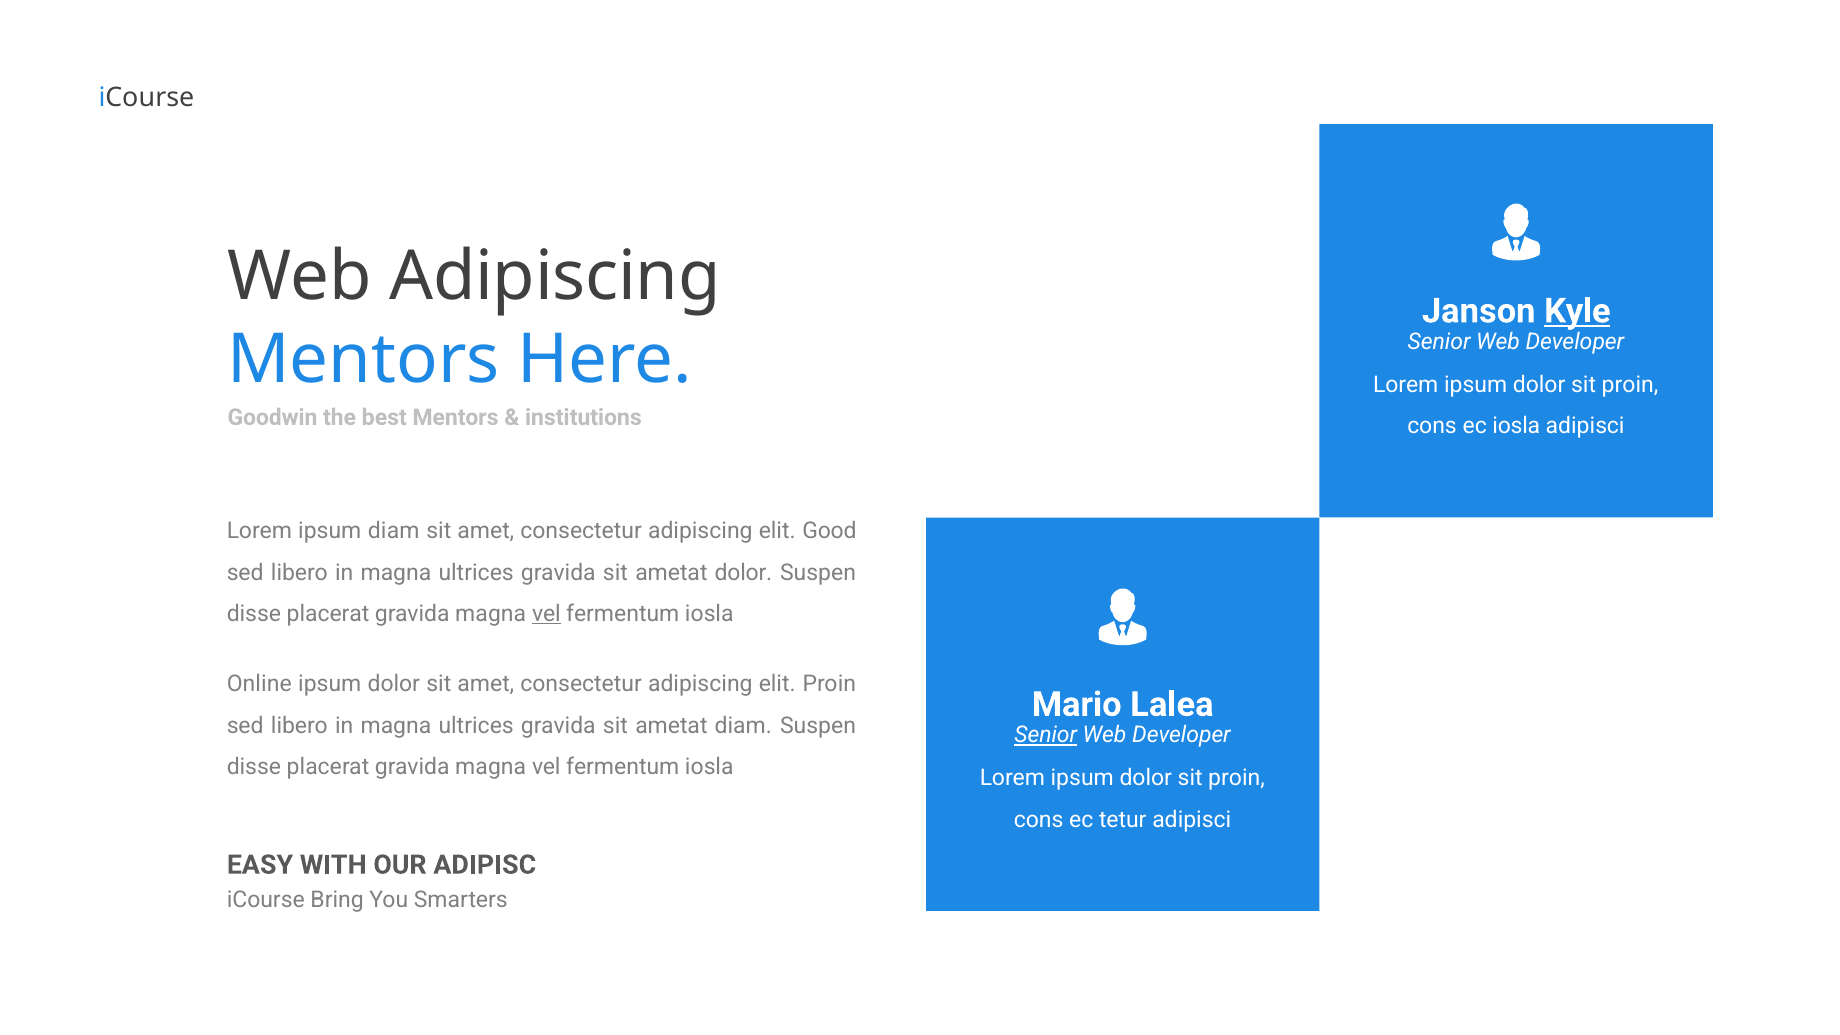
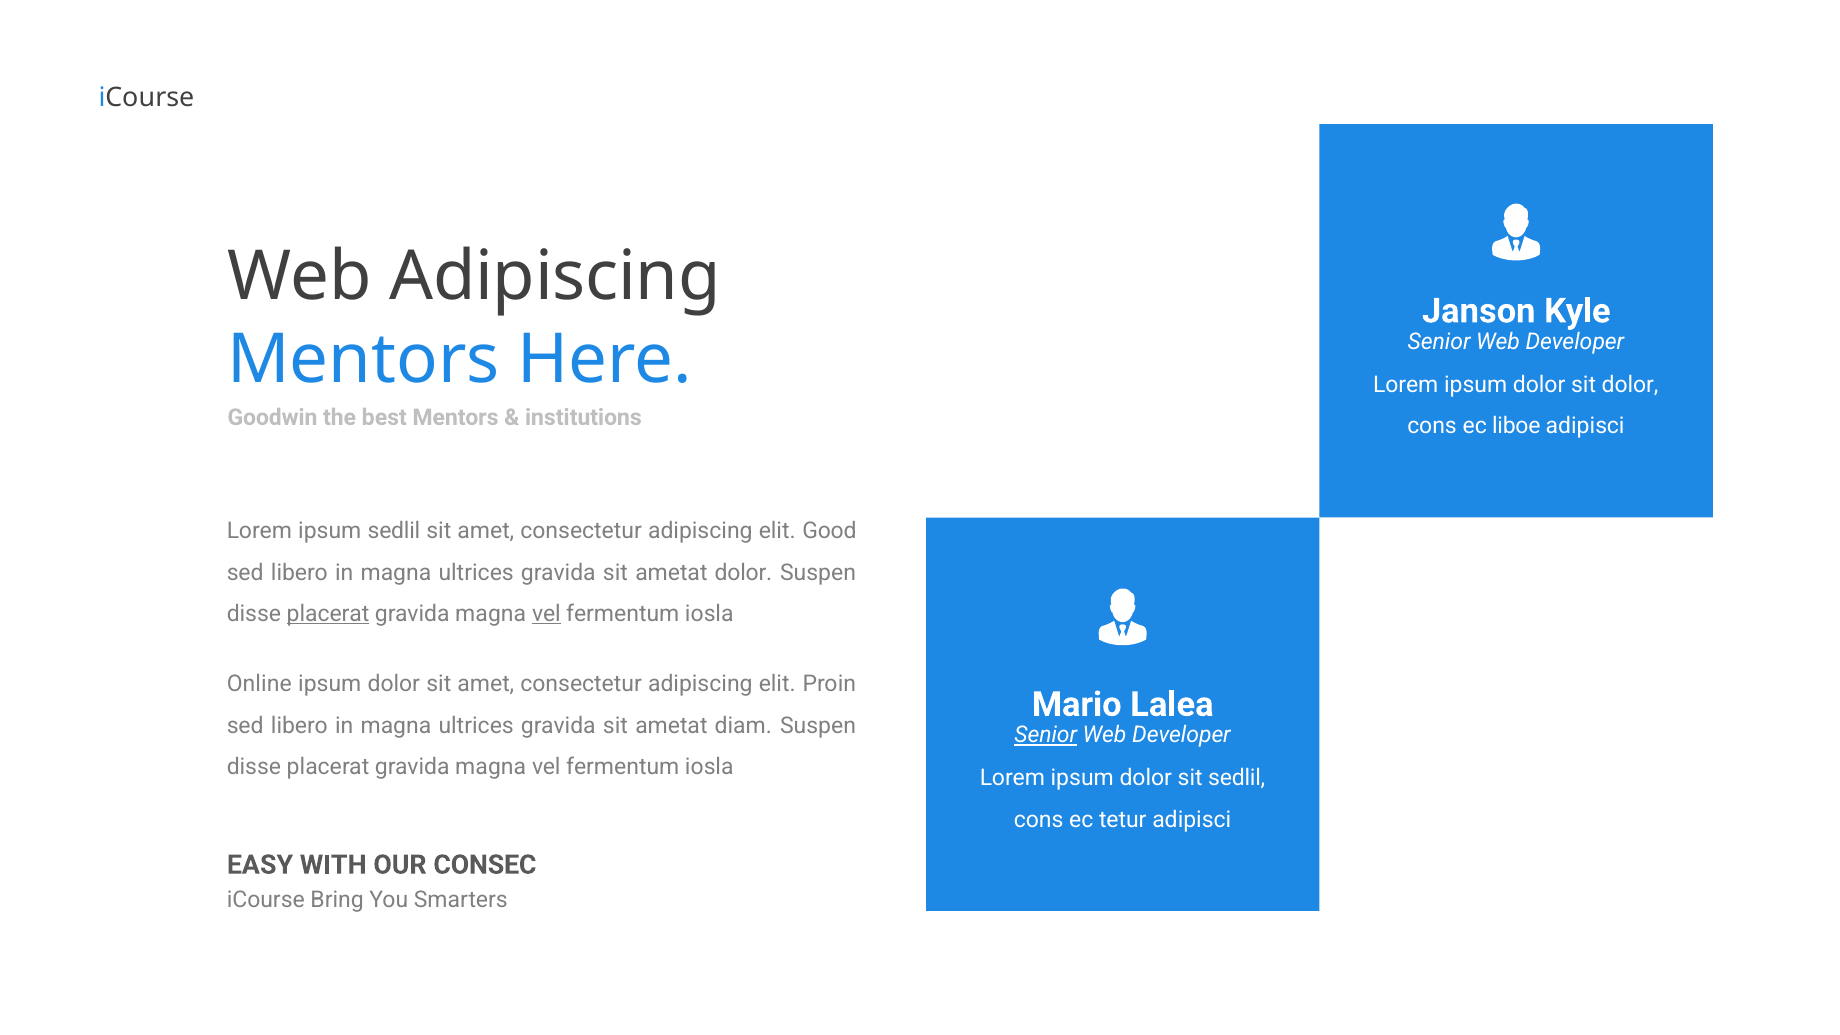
Kyle underline: present -> none
proin at (1630, 385): proin -> dolor
ec iosla: iosla -> liboe
ipsum diam: diam -> sedlil
placerat at (328, 614) underline: none -> present
proin at (1237, 778): proin -> sedlil
ADIPISC: ADIPISC -> CONSEC
